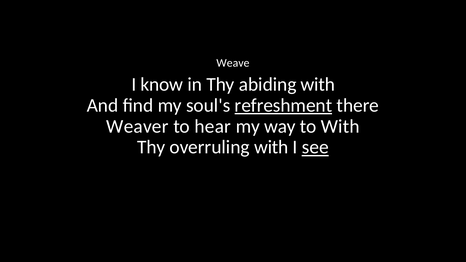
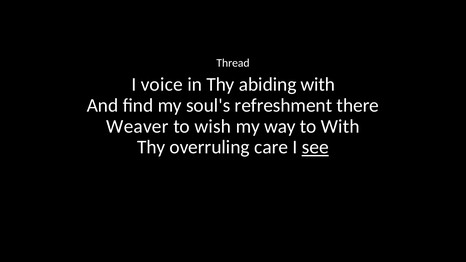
Weave: Weave -> Thread
know: know -> voice
refreshment underline: present -> none
hear: hear -> wish
overruling with: with -> care
